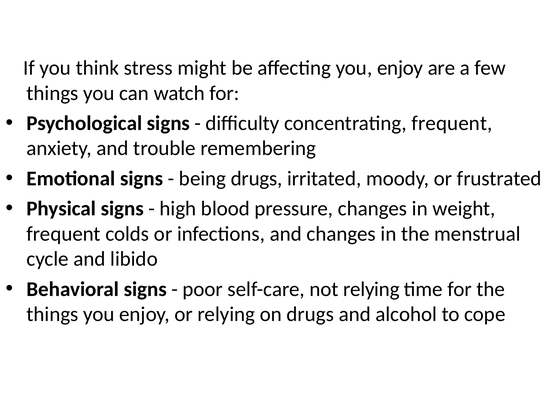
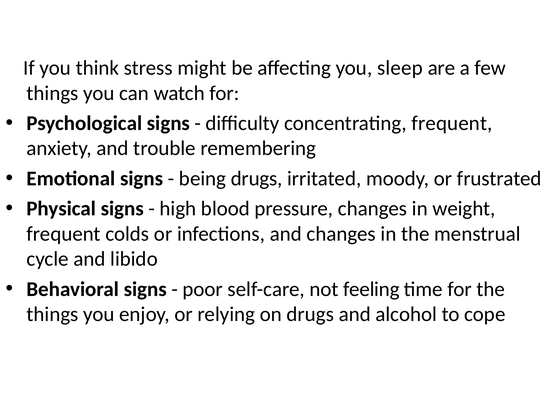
affecting you enjoy: enjoy -> sleep
not relying: relying -> feeling
